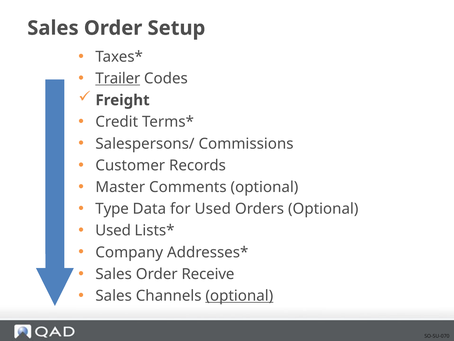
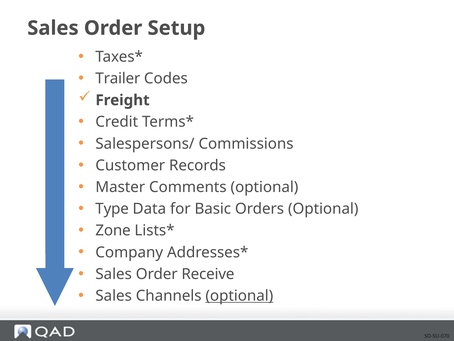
Trailer underline: present -> none
for Used: Used -> Basic
Used at (113, 230): Used -> Zone
